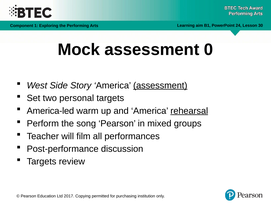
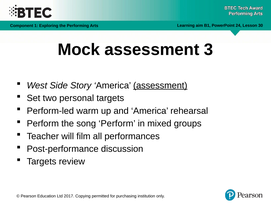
0: 0 -> 3
America-led: America-led -> Perform-led
rehearsal underline: present -> none
song Pearson: Pearson -> Perform
